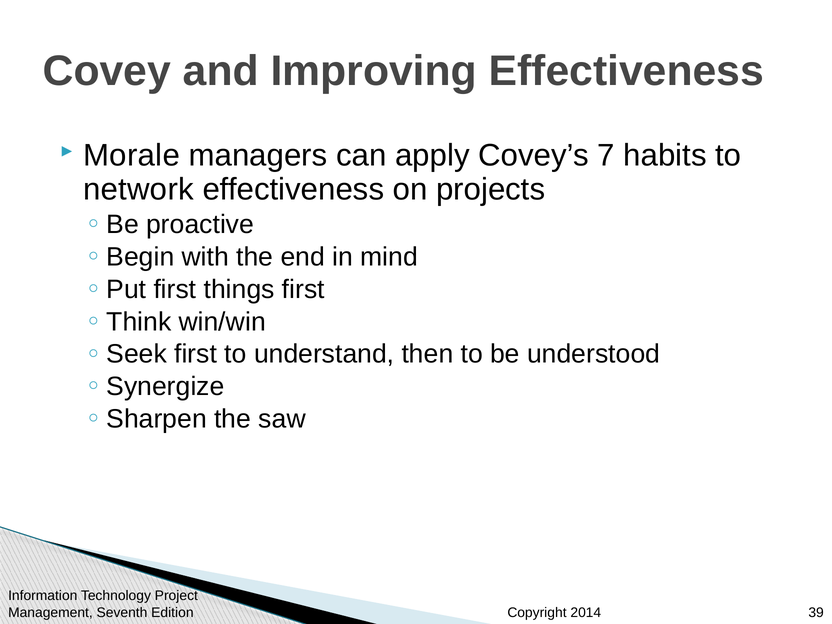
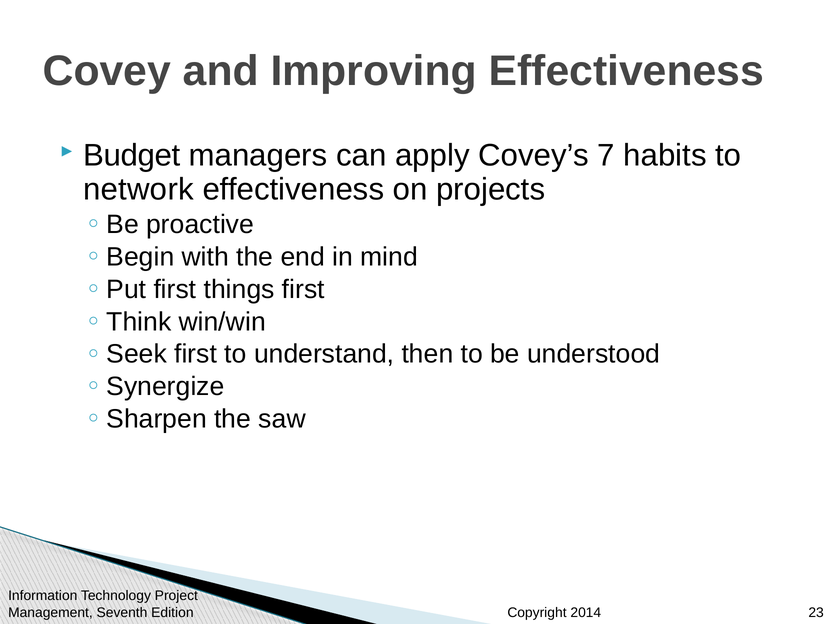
Morale: Morale -> Budget
39: 39 -> 23
